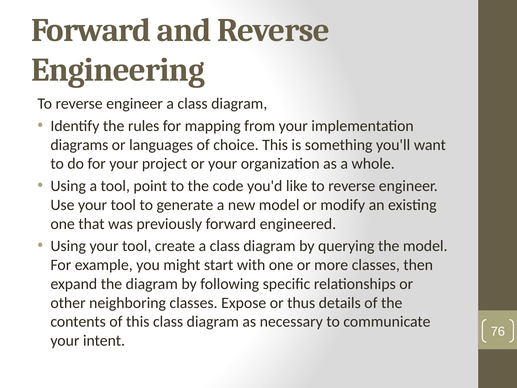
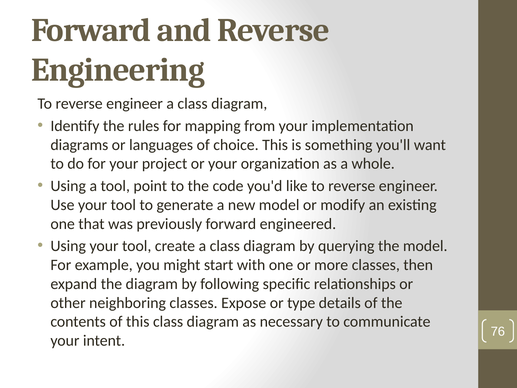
thus: thus -> type
